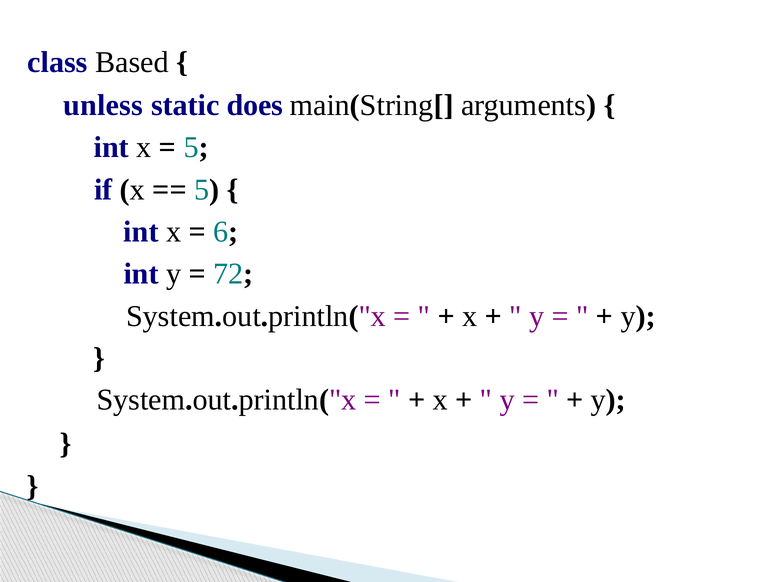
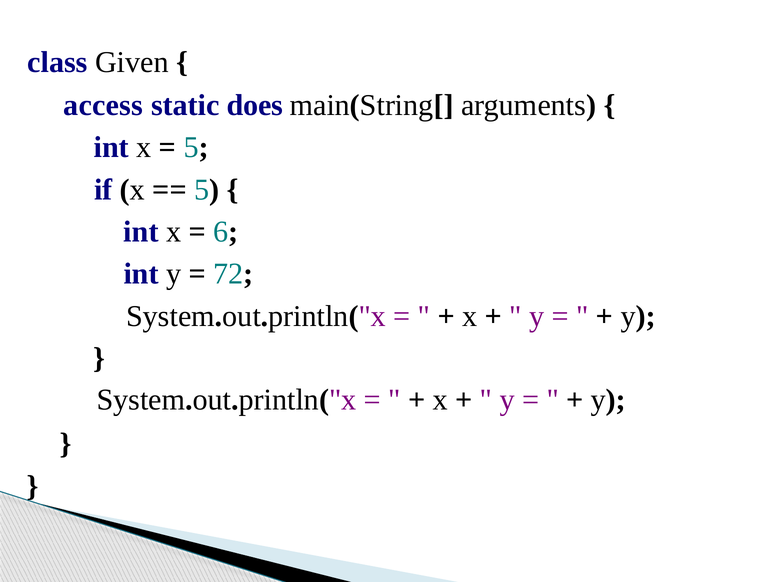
Based: Based -> Given
unless: unless -> access
